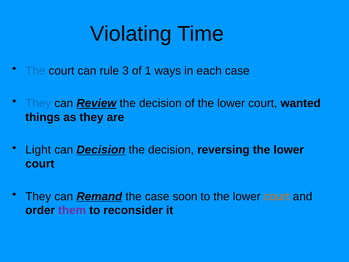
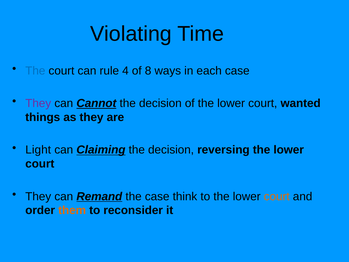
3: 3 -> 4
1: 1 -> 8
They at (38, 103) colour: blue -> purple
Review: Review -> Cannot
can Decision: Decision -> Claiming
soon: soon -> think
them colour: purple -> orange
